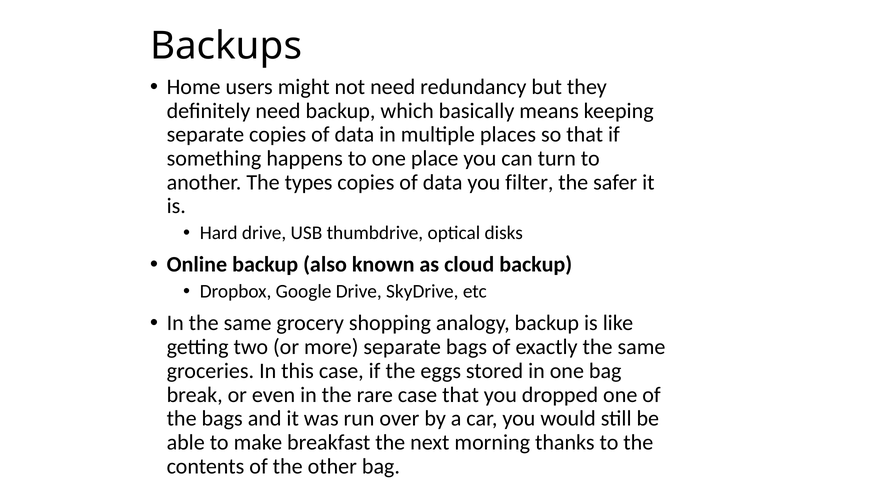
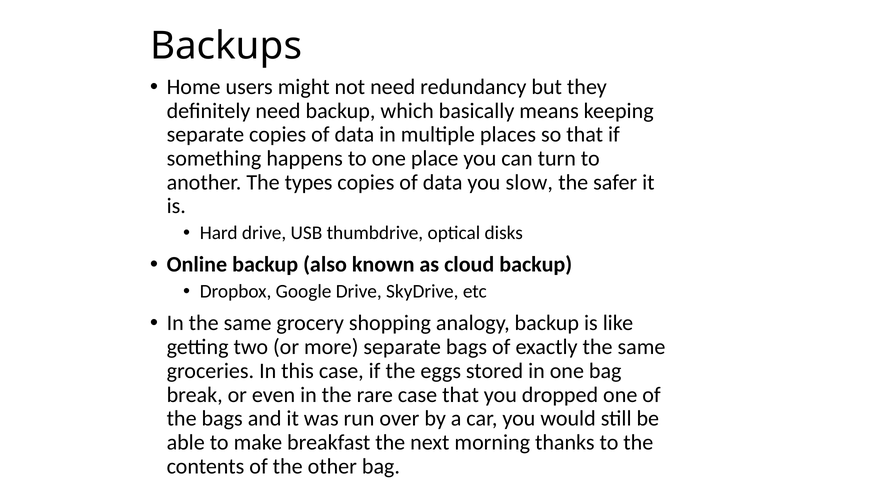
filter: filter -> slow
